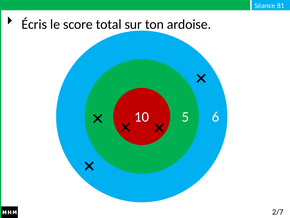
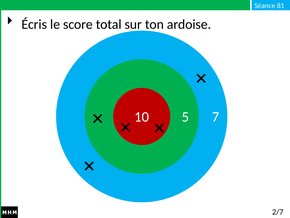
6: 6 -> 7
